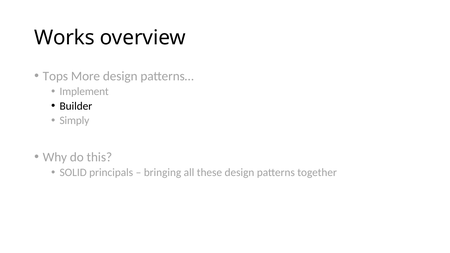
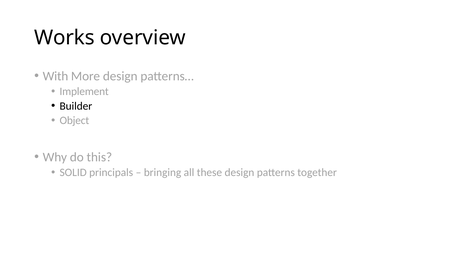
Tops: Tops -> With
Simply: Simply -> Object
